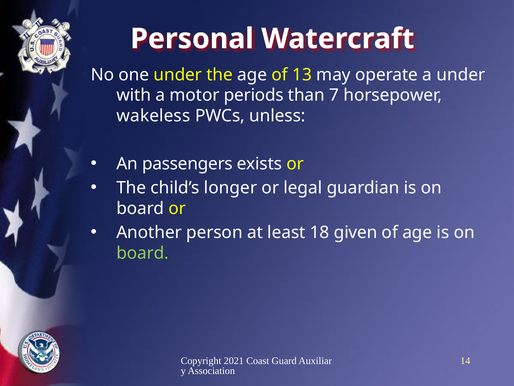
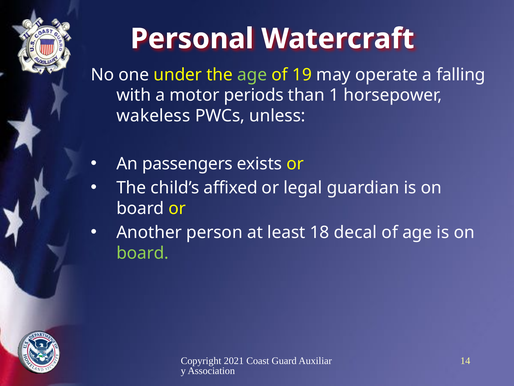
age at (252, 75) colour: white -> light green
13: 13 -> 19
a under: under -> falling
7: 7 -> 1
longer: longer -> affixed
given: given -> decal
